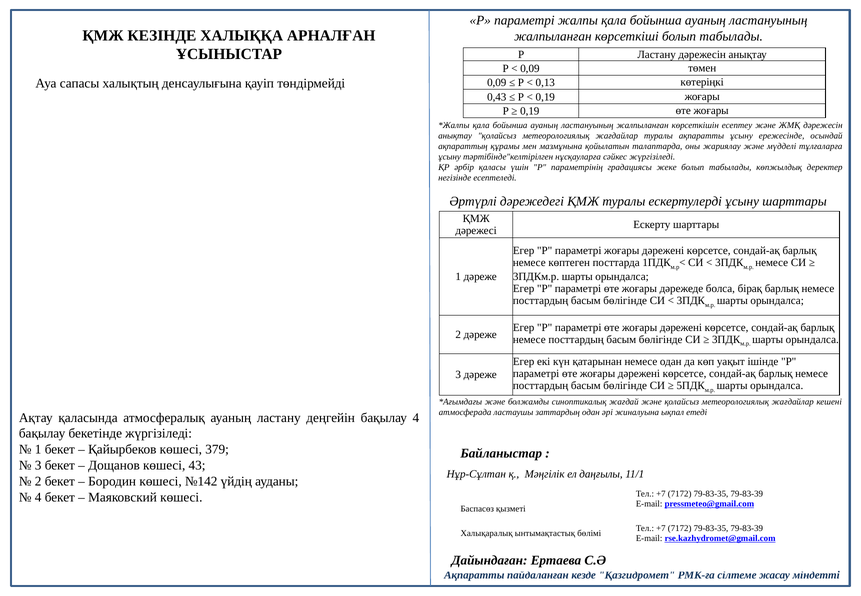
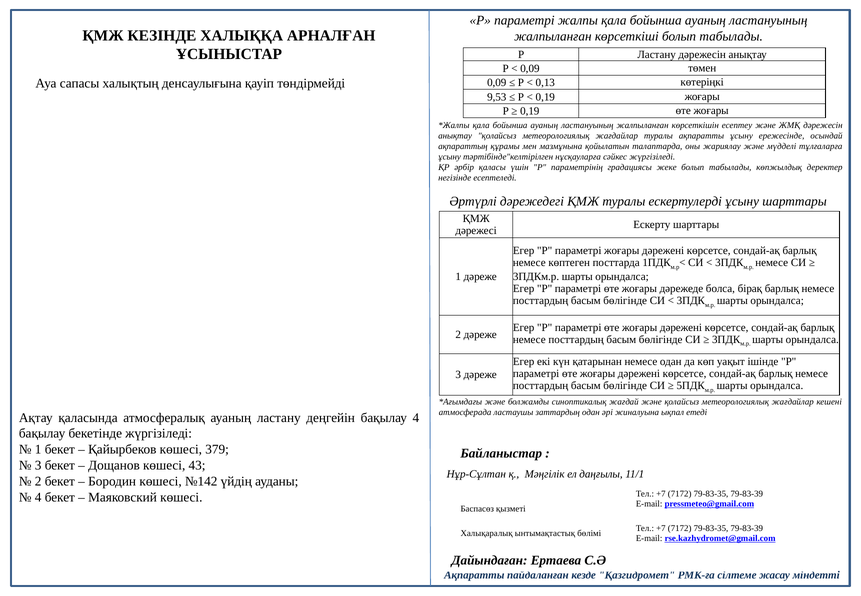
0,43: 0,43 -> 9,53
